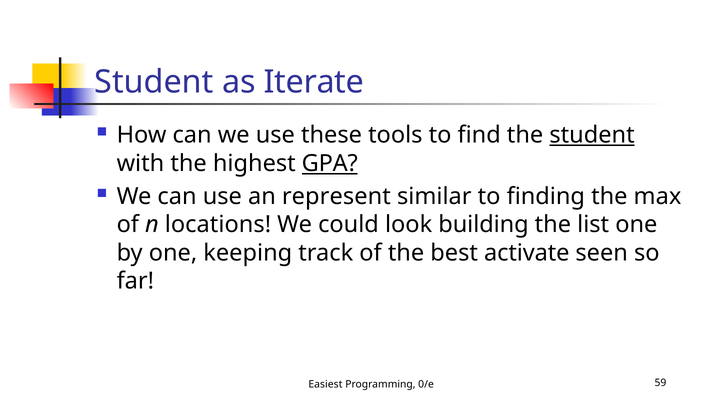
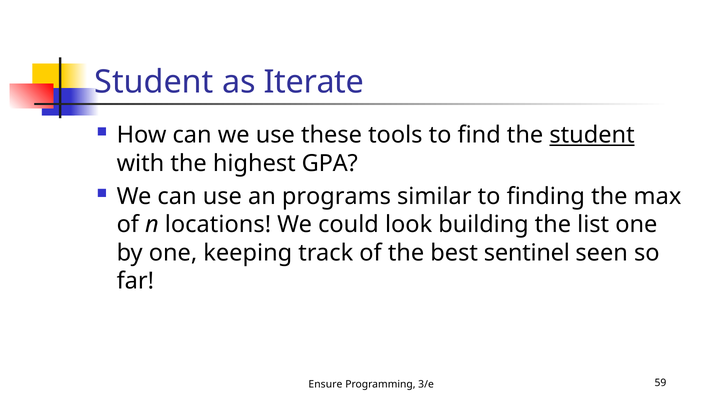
GPA underline: present -> none
represent: represent -> programs
activate: activate -> sentinel
Easiest: Easiest -> Ensure
0/e: 0/e -> 3/e
